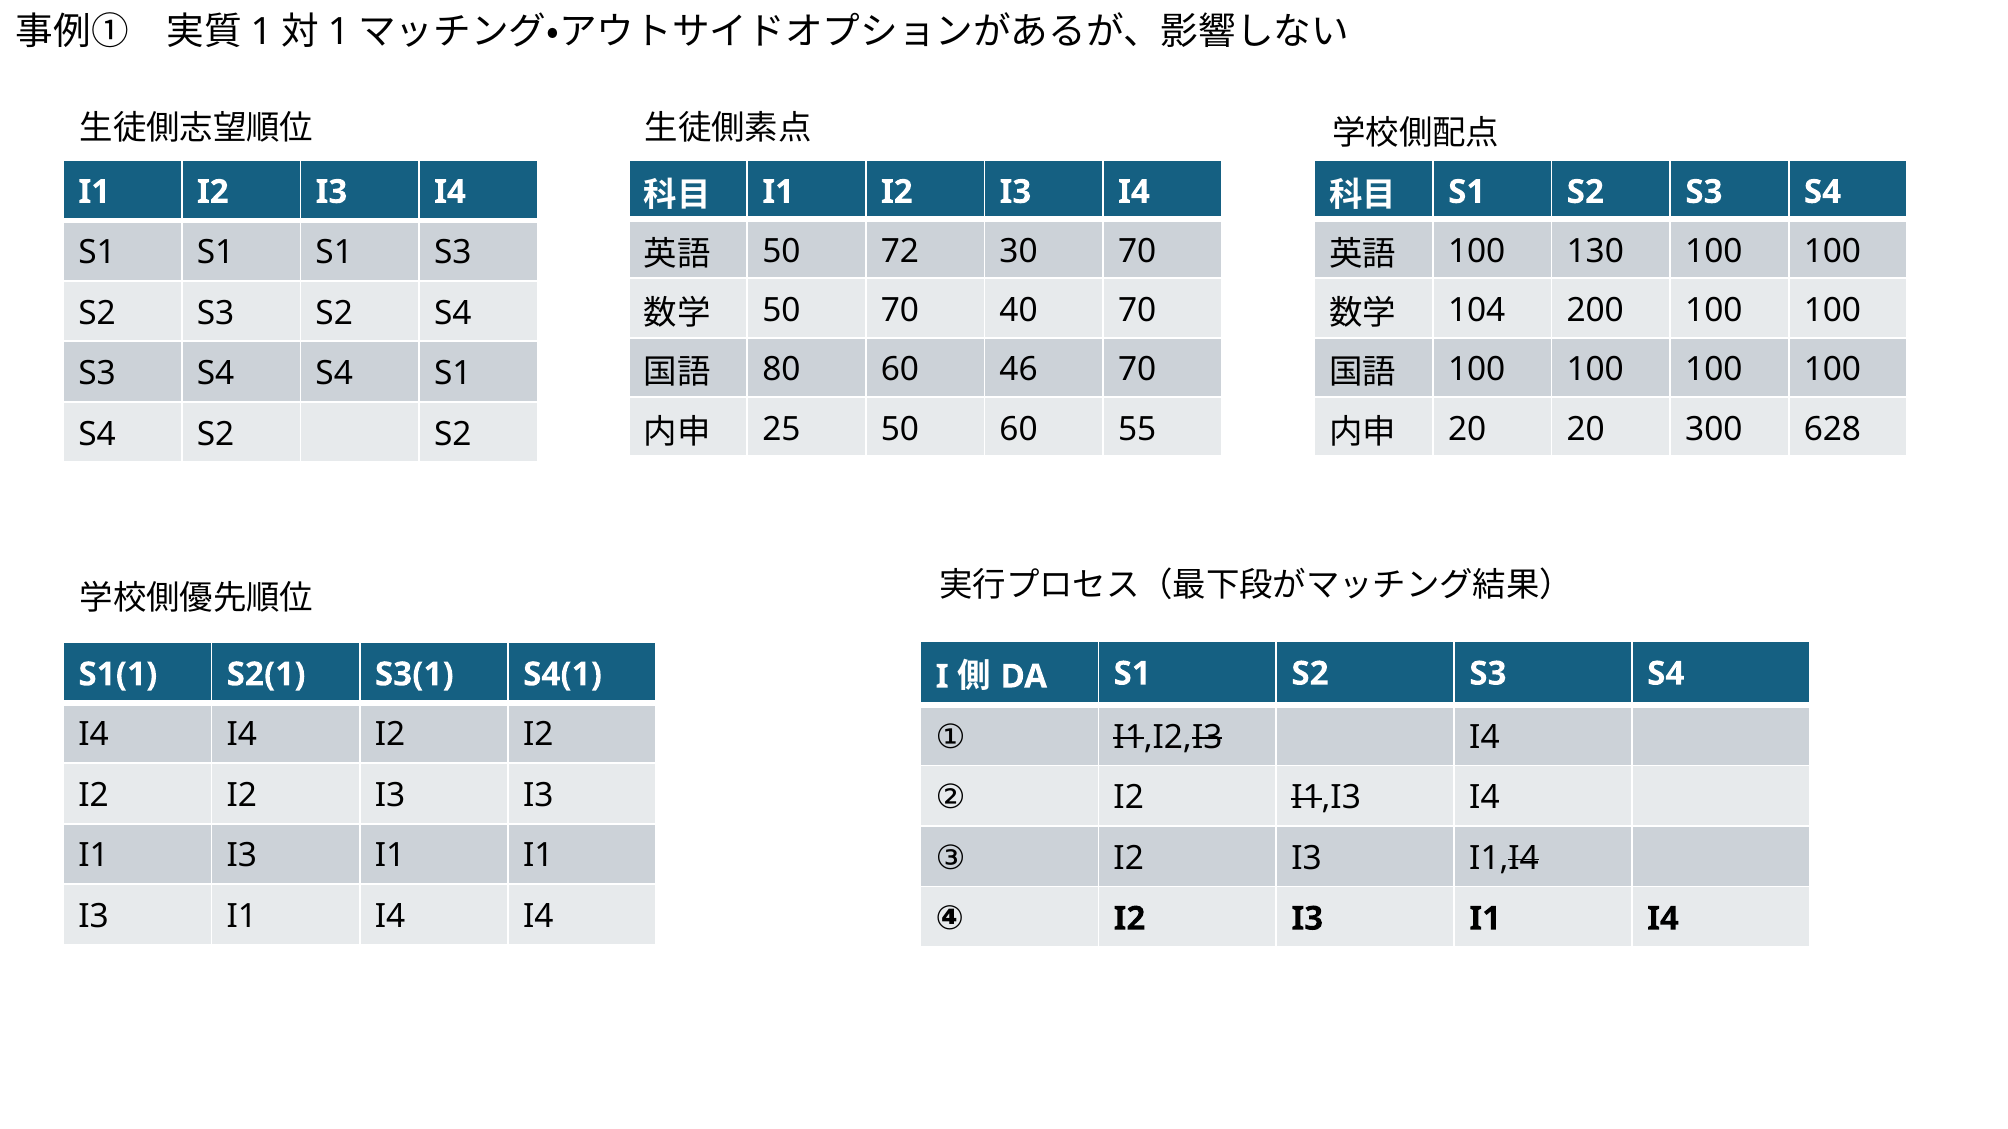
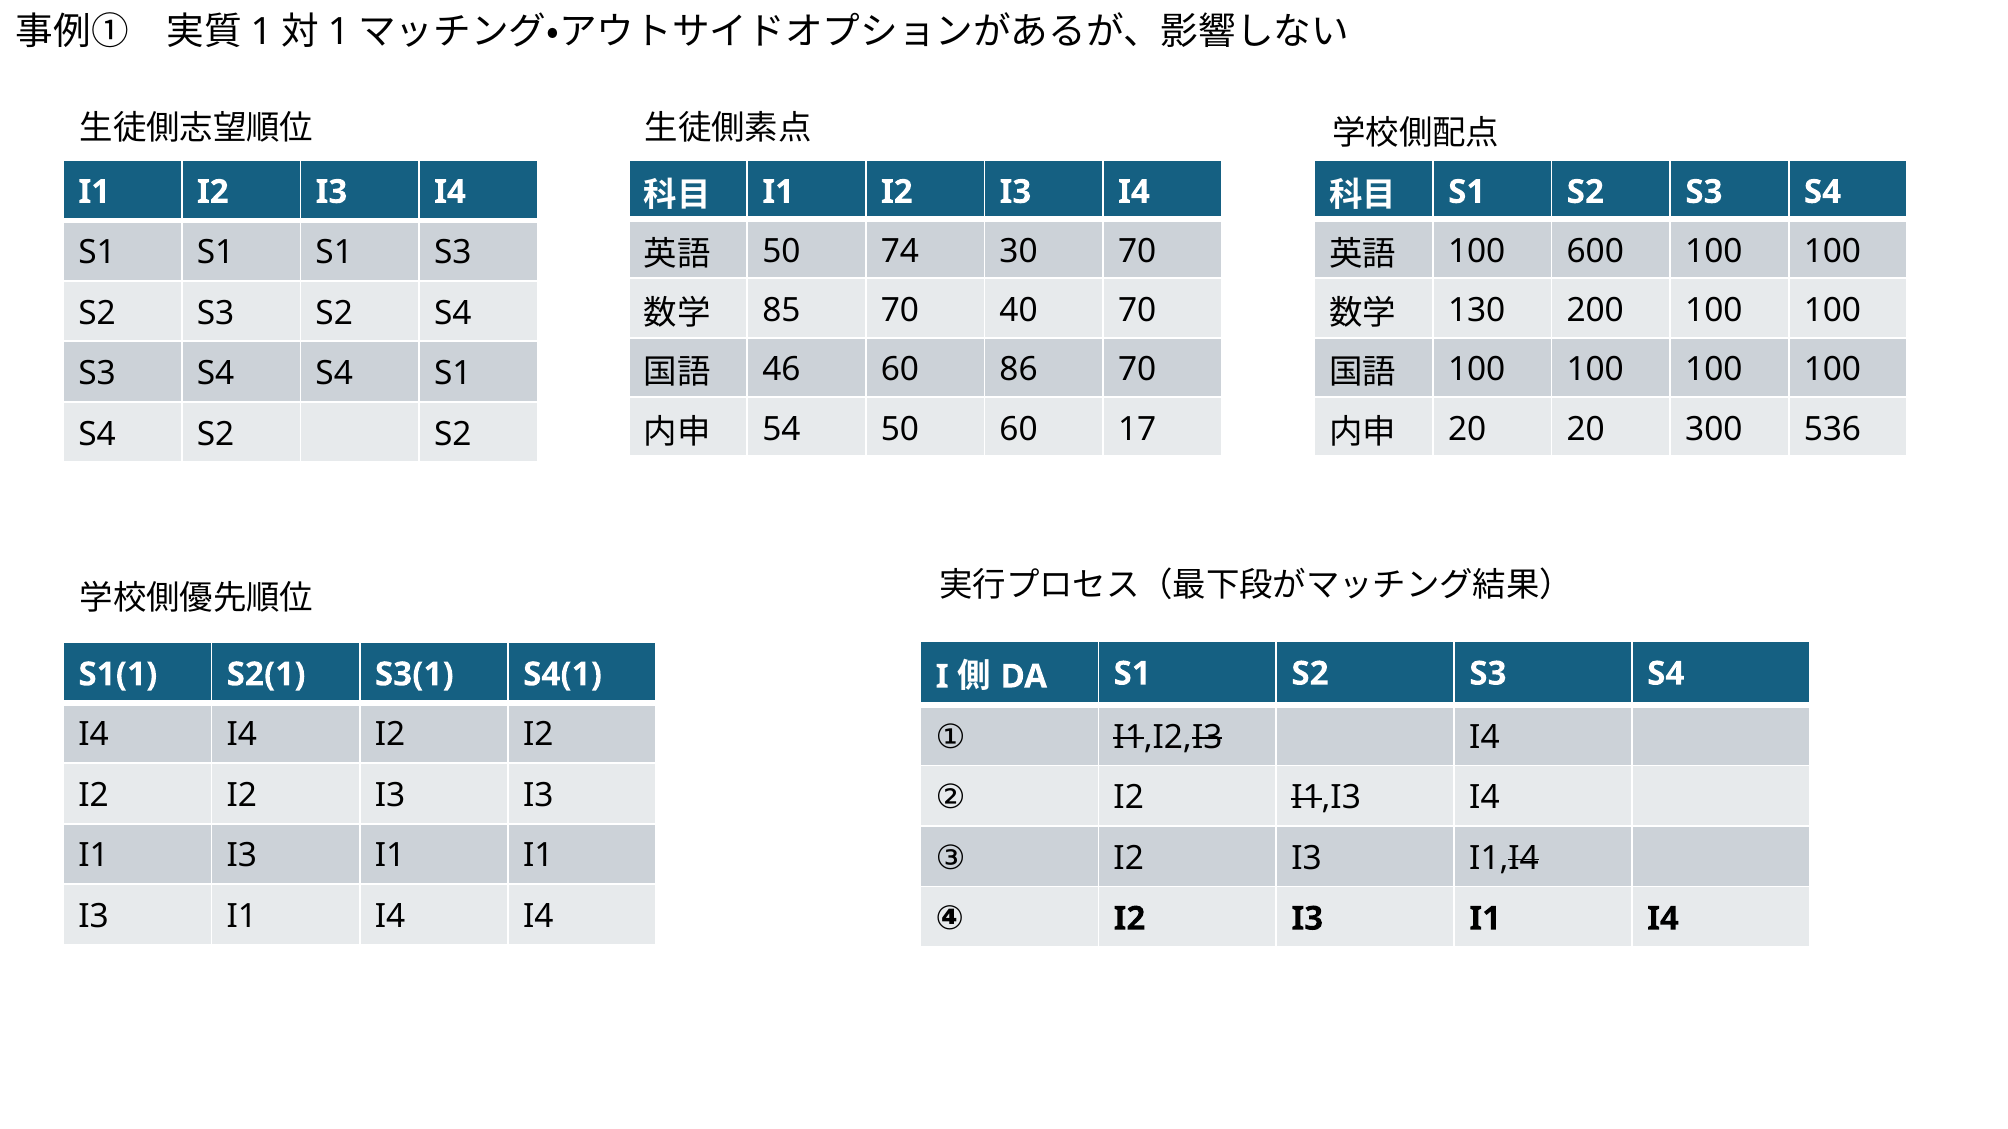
72: 72 -> 74
130: 130 -> 600
50 at (781, 311): 50 -> 85
104: 104 -> 130
80: 80 -> 46
46: 46 -> 86
25: 25 -> 54
55: 55 -> 17
628: 628 -> 536
